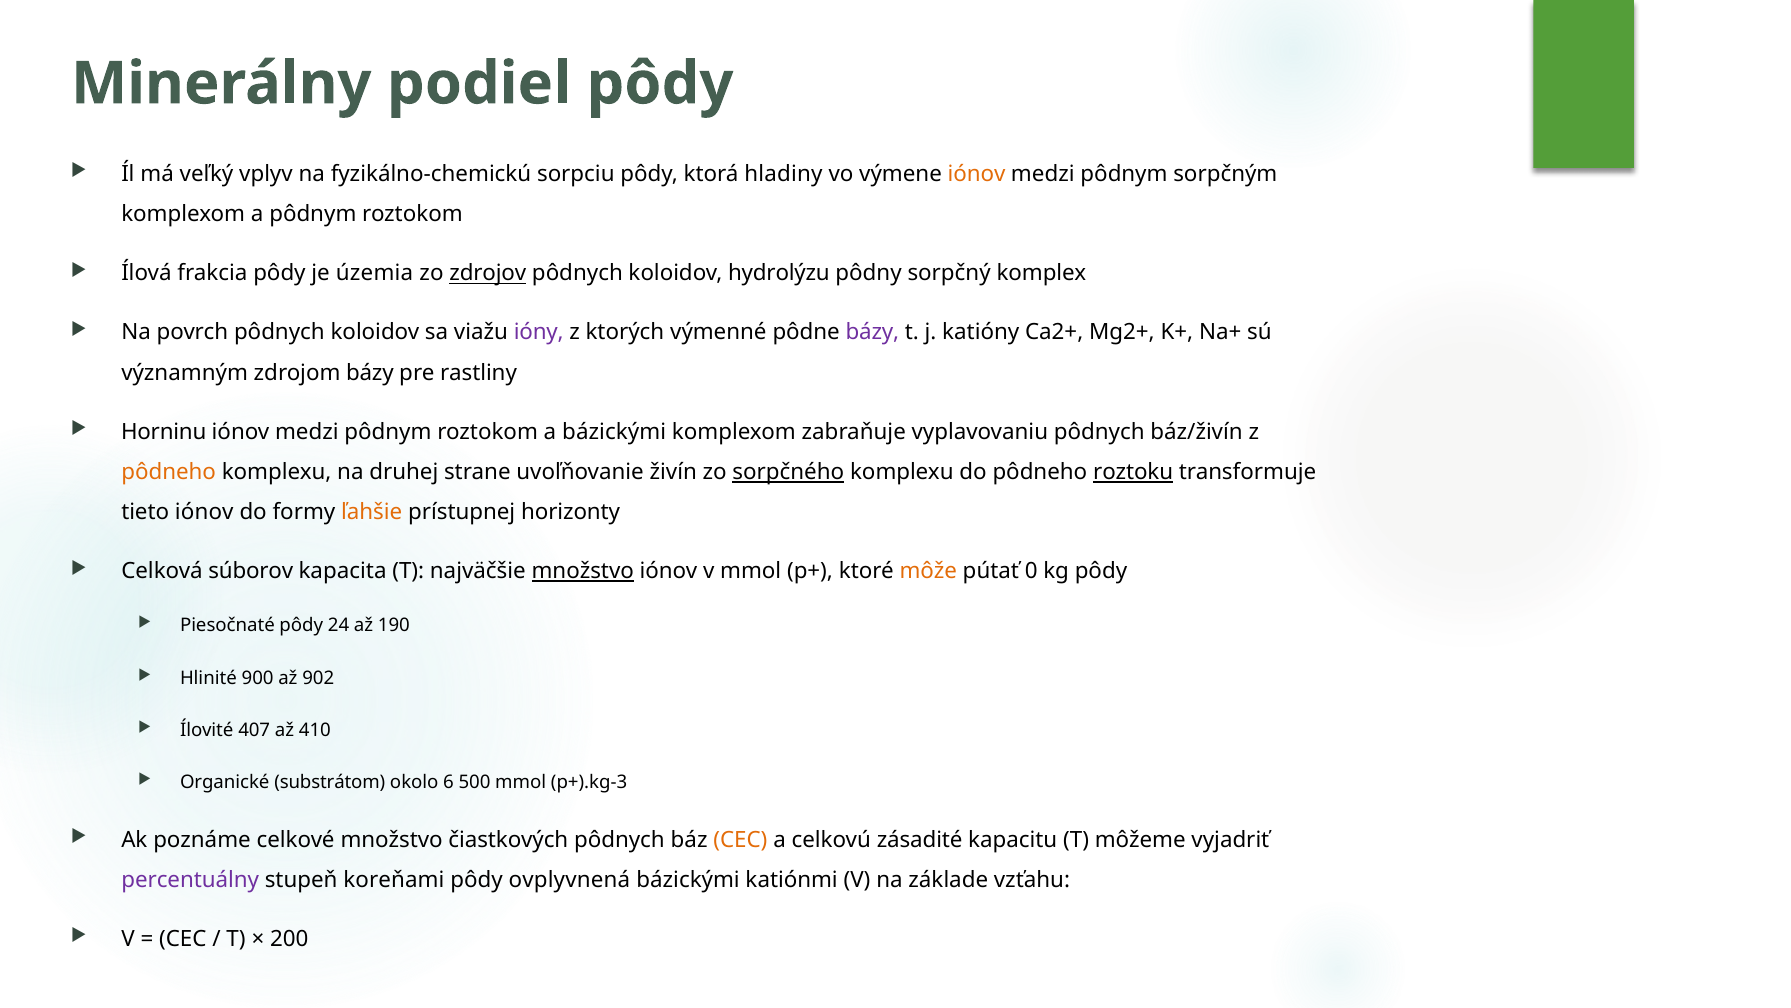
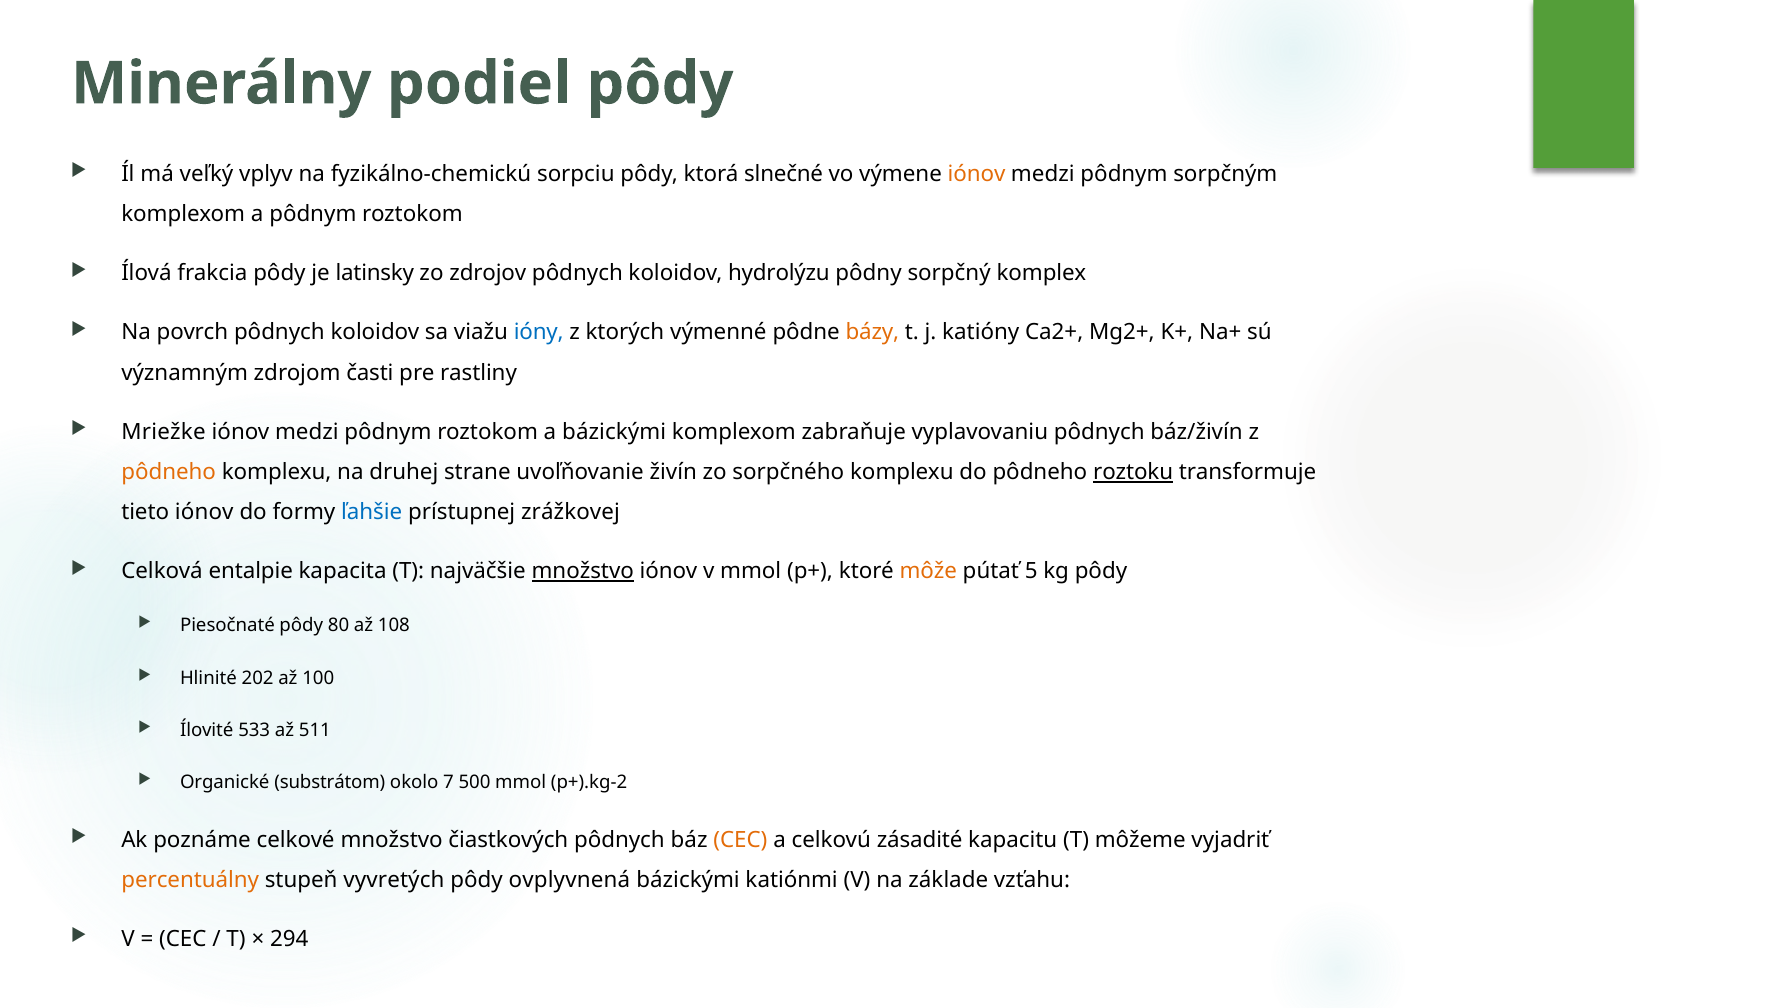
hladiny: hladiny -> slnečné
územia: územia -> latinsky
zdrojov underline: present -> none
ióny colour: purple -> blue
bázy at (872, 332) colour: purple -> orange
zdrojom bázy: bázy -> časti
Horninu: Horninu -> Mriežke
sorpčného underline: present -> none
ľahšie colour: orange -> blue
horizonty: horizonty -> zrážkovej
súborov: súborov -> entalpie
0: 0 -> 5
24: 24 -> 80
190: 190 -> 108
900: 900 -> 202
902: 902 -> 100
407: 407 -> 533
410: 410 -> 511
6: 6 -> 7
p+).kg-3: p+).kg-3 -> p+).kg-2
percentuálny colour: purple -> orange
koreňami: koreňami -> vyvretých
200: 200 -> 294
